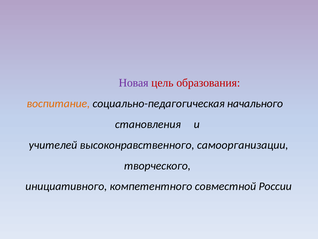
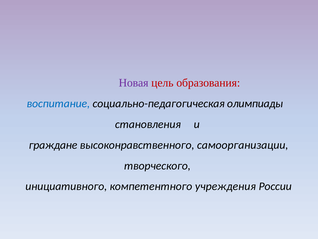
воспитание colour: orange -> blue
начального: начального -> олимпиады
учителей: учителей -> граждане
совместной: совместной -> учреждения
